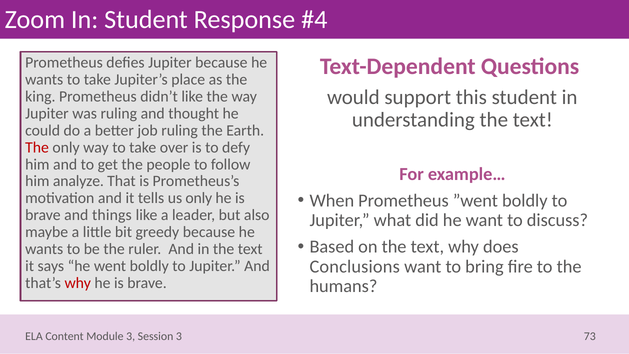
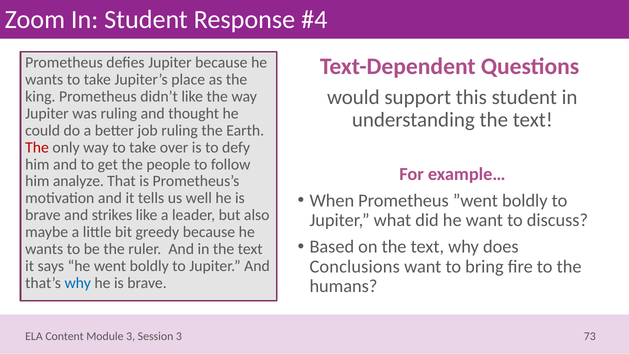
us only: only -> well
things: things -> strikes
why at (78, 283) colour: red -> blue
